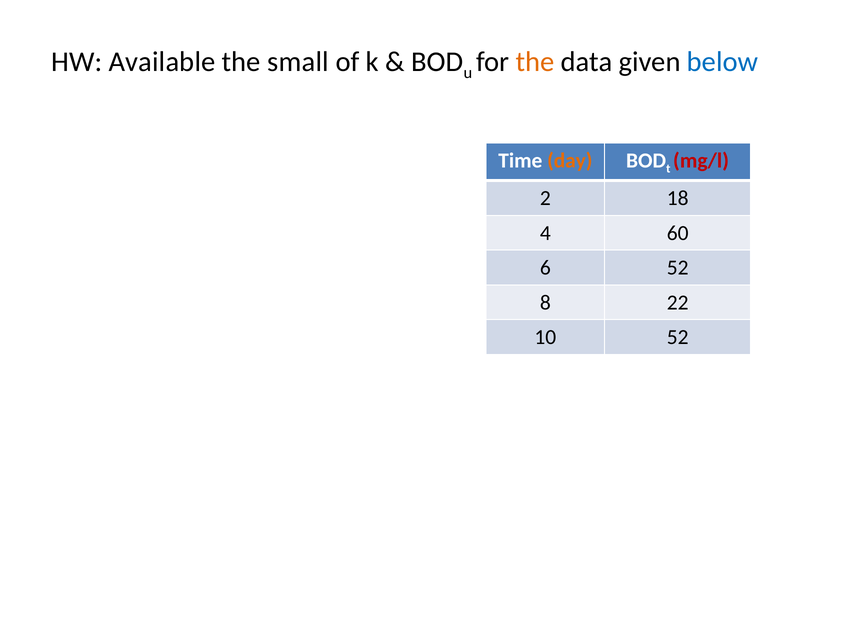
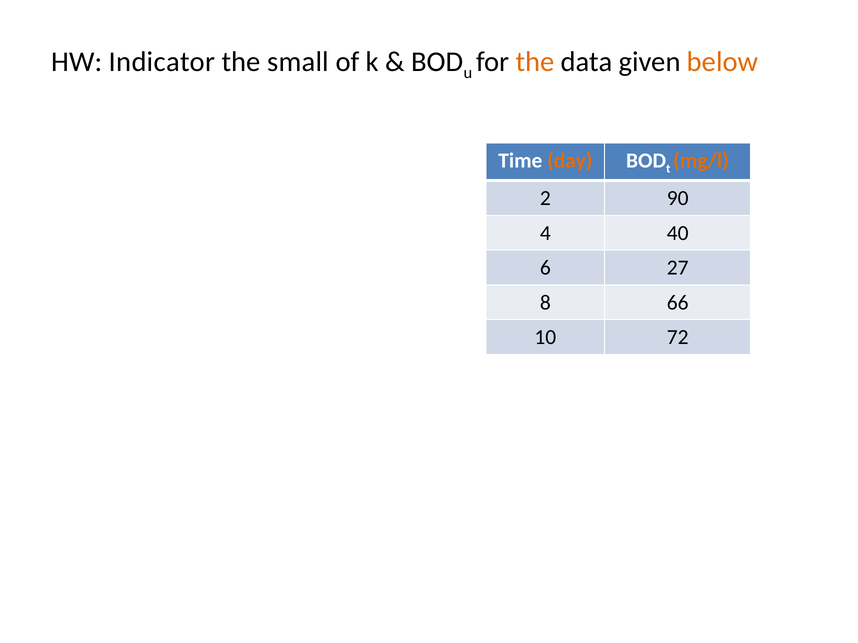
Available: Available -> Indicator
below colour: blue -> orange
mg/l colour: red -> orange
18: 18 -> 90
60: 60 -> 40
6 52: 52 -> 27
22: 22 -> 66
10 52: 52 -> 72
